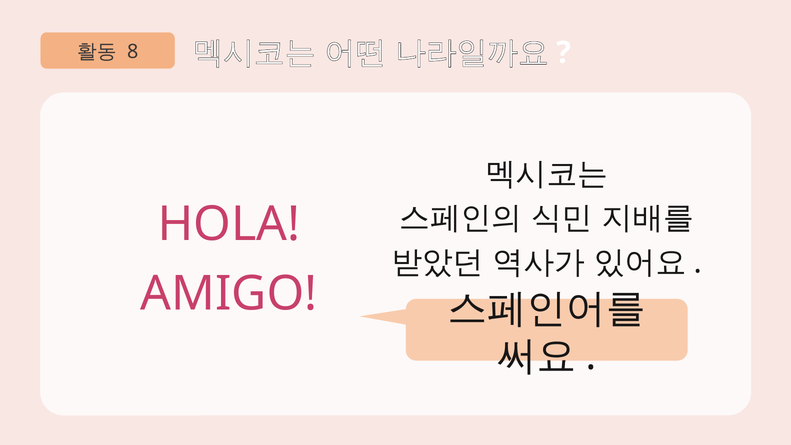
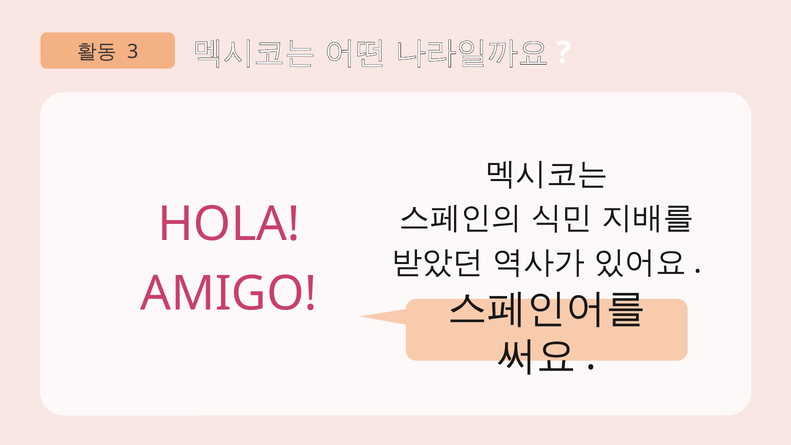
8: 8 -> 3
